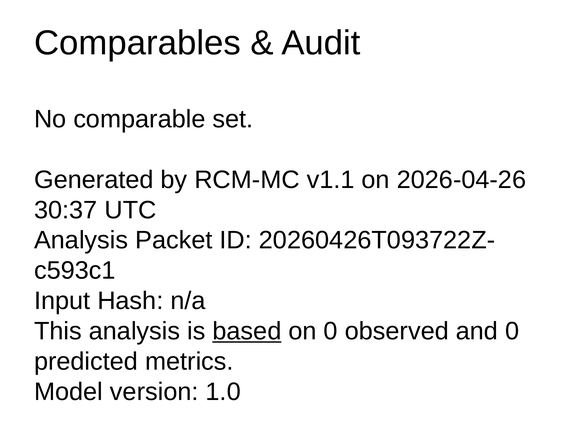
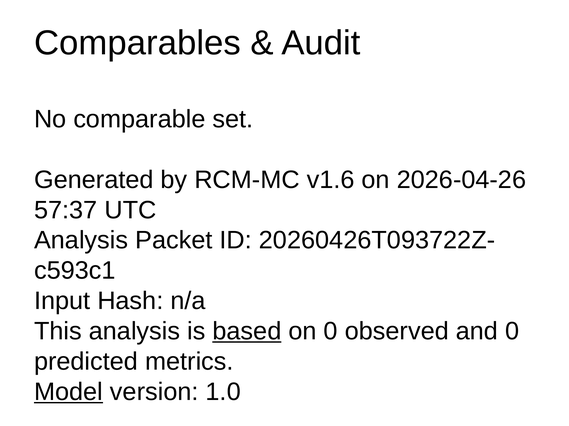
v1.1: v1.1 -> v1.6
30:37: 30:37 -> 57:37
Model underline: none -> present
